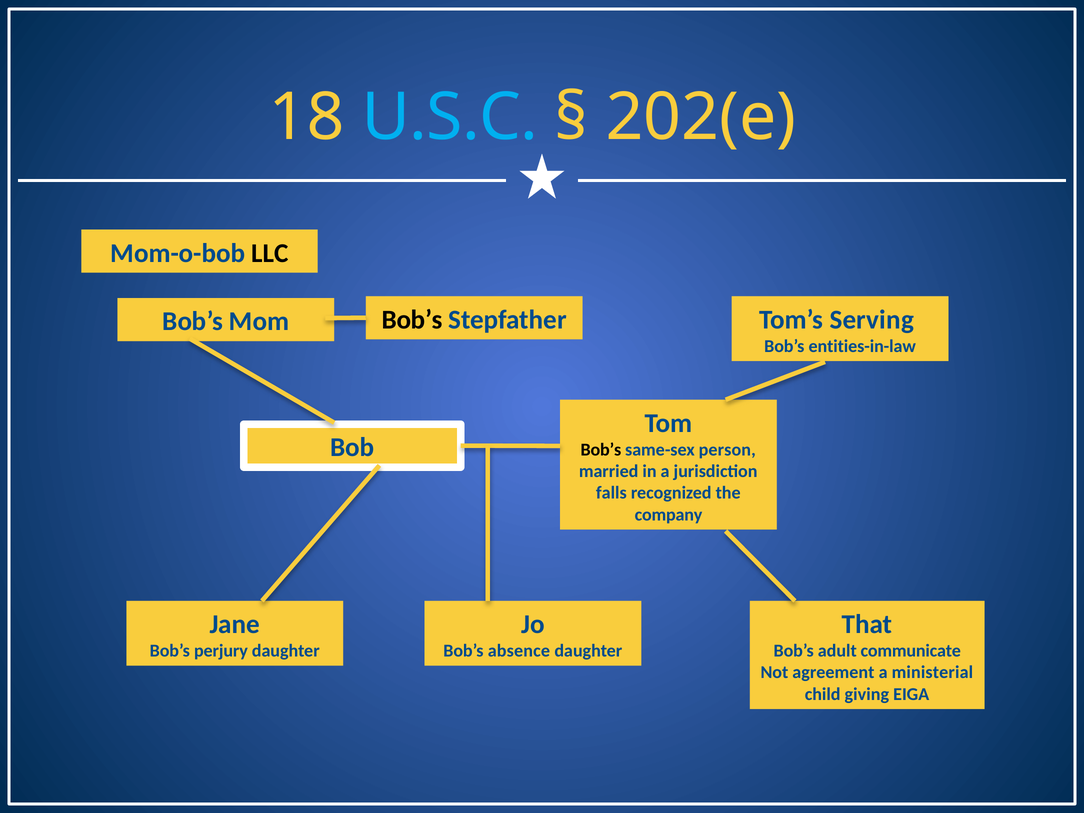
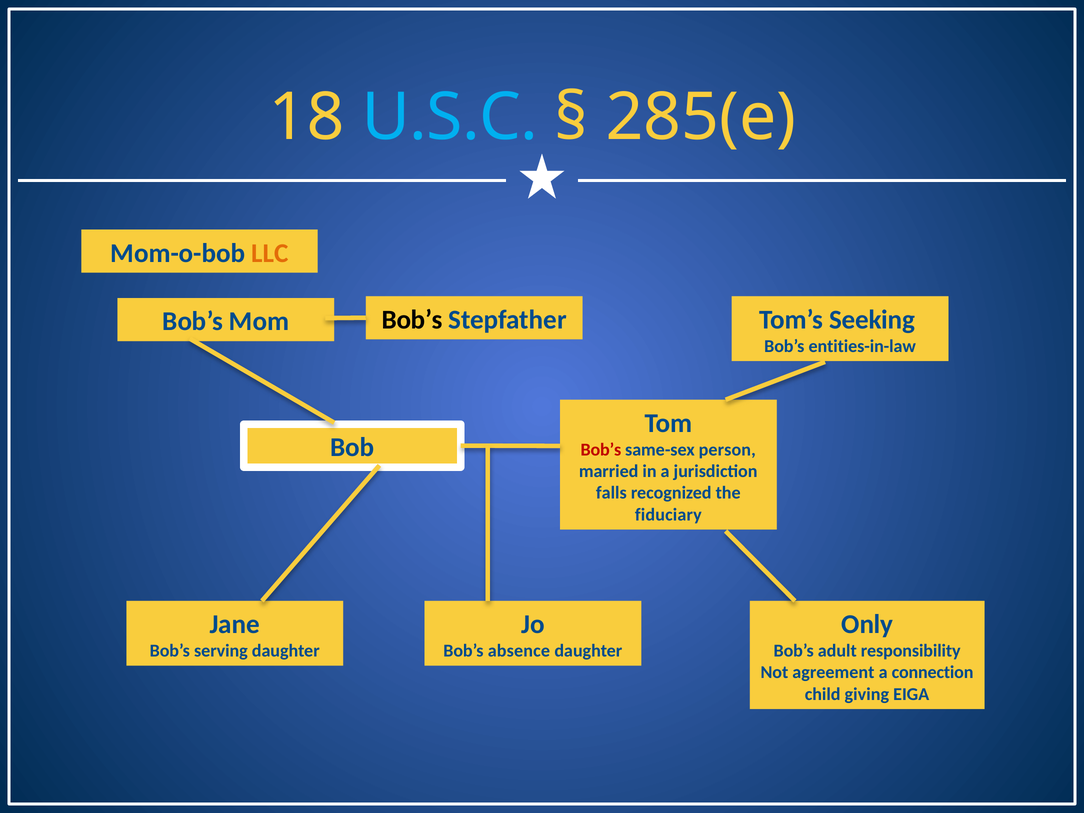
202(e: 202(e -> 285(e
LLC colour: black -> orange
Serving: Serving -> Seeking
Bob’s at (601, 450) colour: black -> red
company: company -> fiduciary
That: That -> Only
perjury: perjury -> serving
communicate: communicate -> responsibility
ministerial: ministerial -> connection
